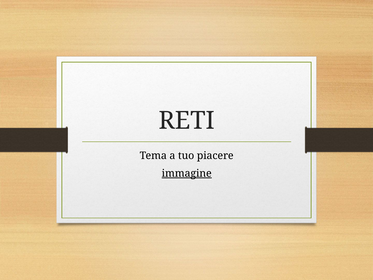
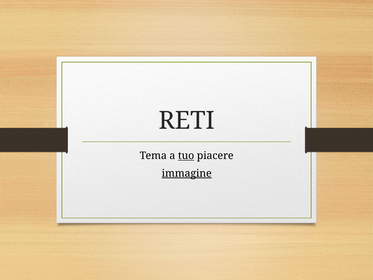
tuo underline: none -> present
